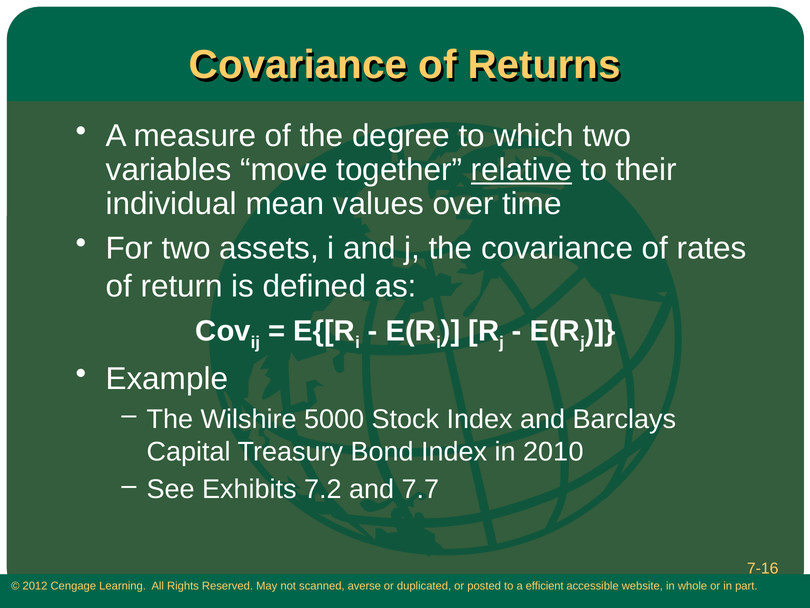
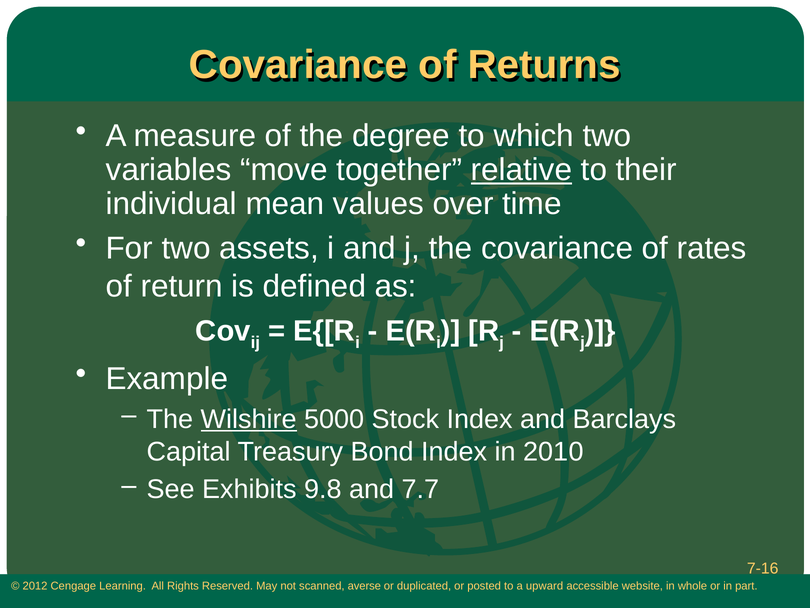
Wilshire underline: none -> present
7.2: 7.2 -> 9.8
efficient: efficient -> upward
